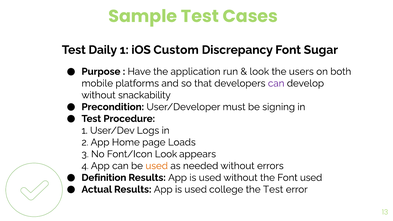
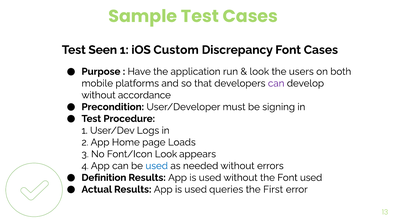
Daily: Daily -> Seen
Font Sugar: Sugar -> Cases
snackability: snackability -> accordance
used at (157, 166) colour: orange -> blue
college: college -> queries
the Test: Test -> First
